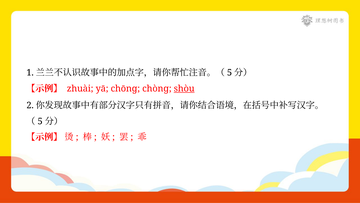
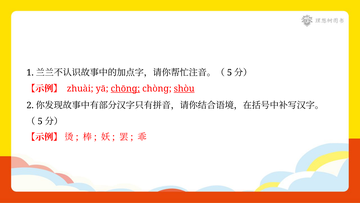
chōnɡ underline: none -> present
